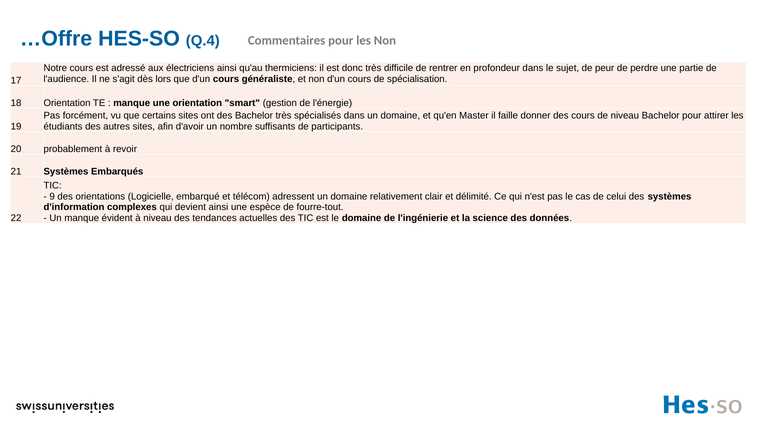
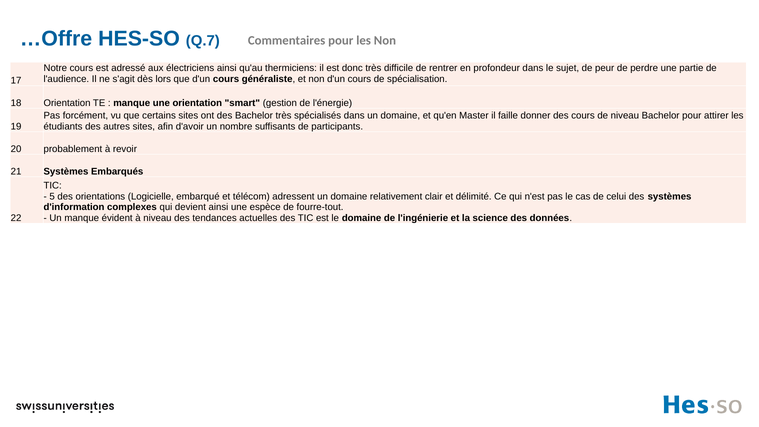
Q.4: Q.4 -> Q.7
9: 9 -> 5
